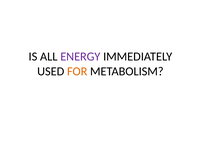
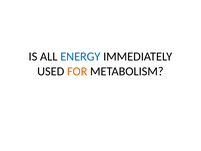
ENERGY colour: purple -> blue
